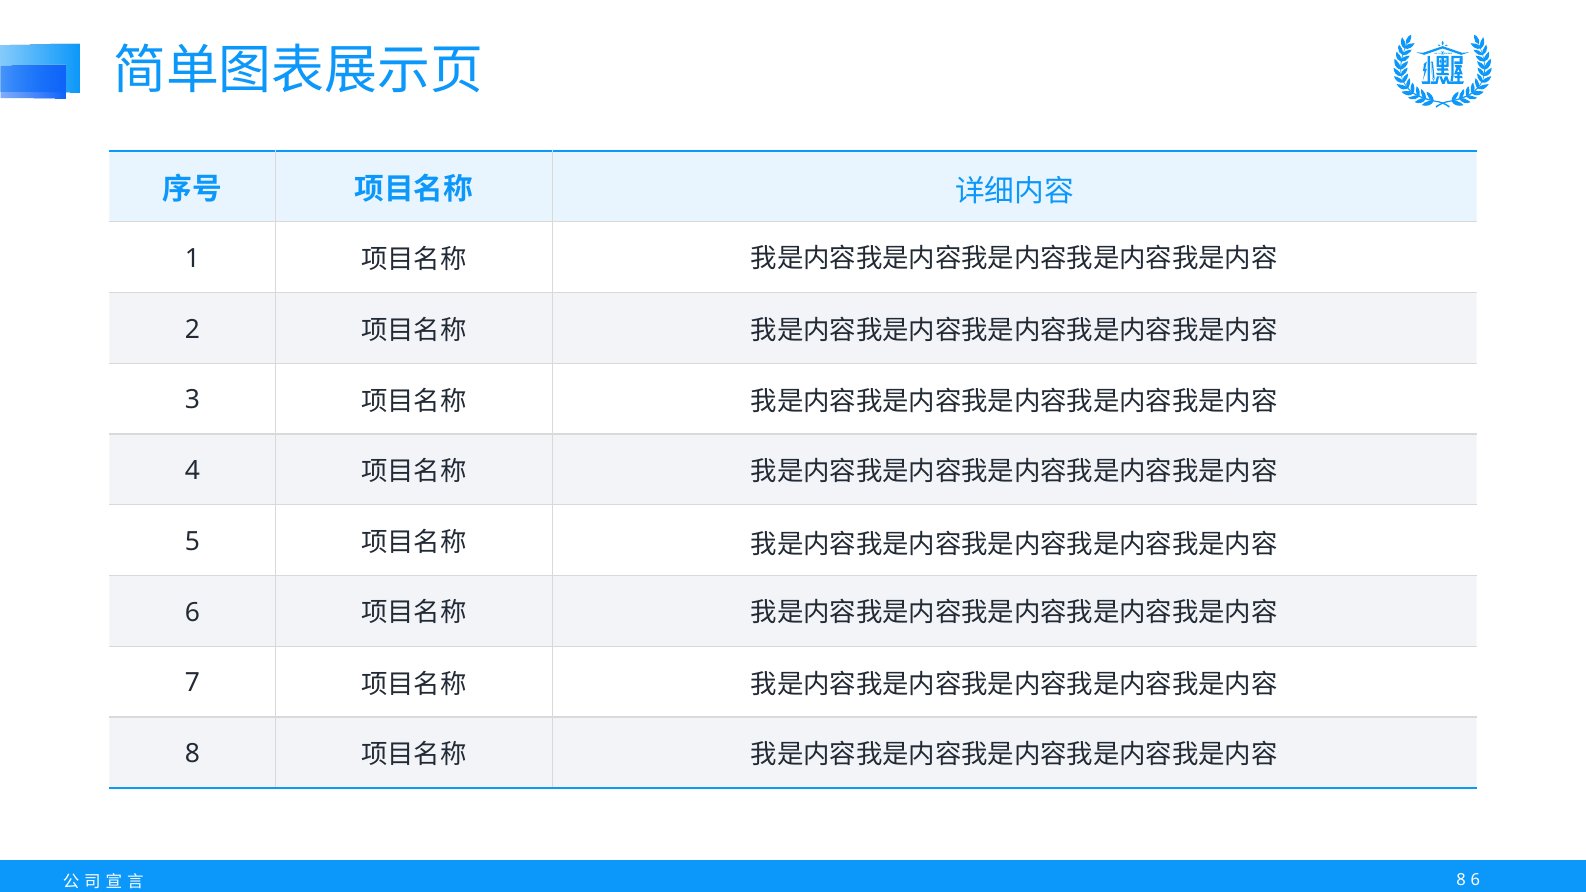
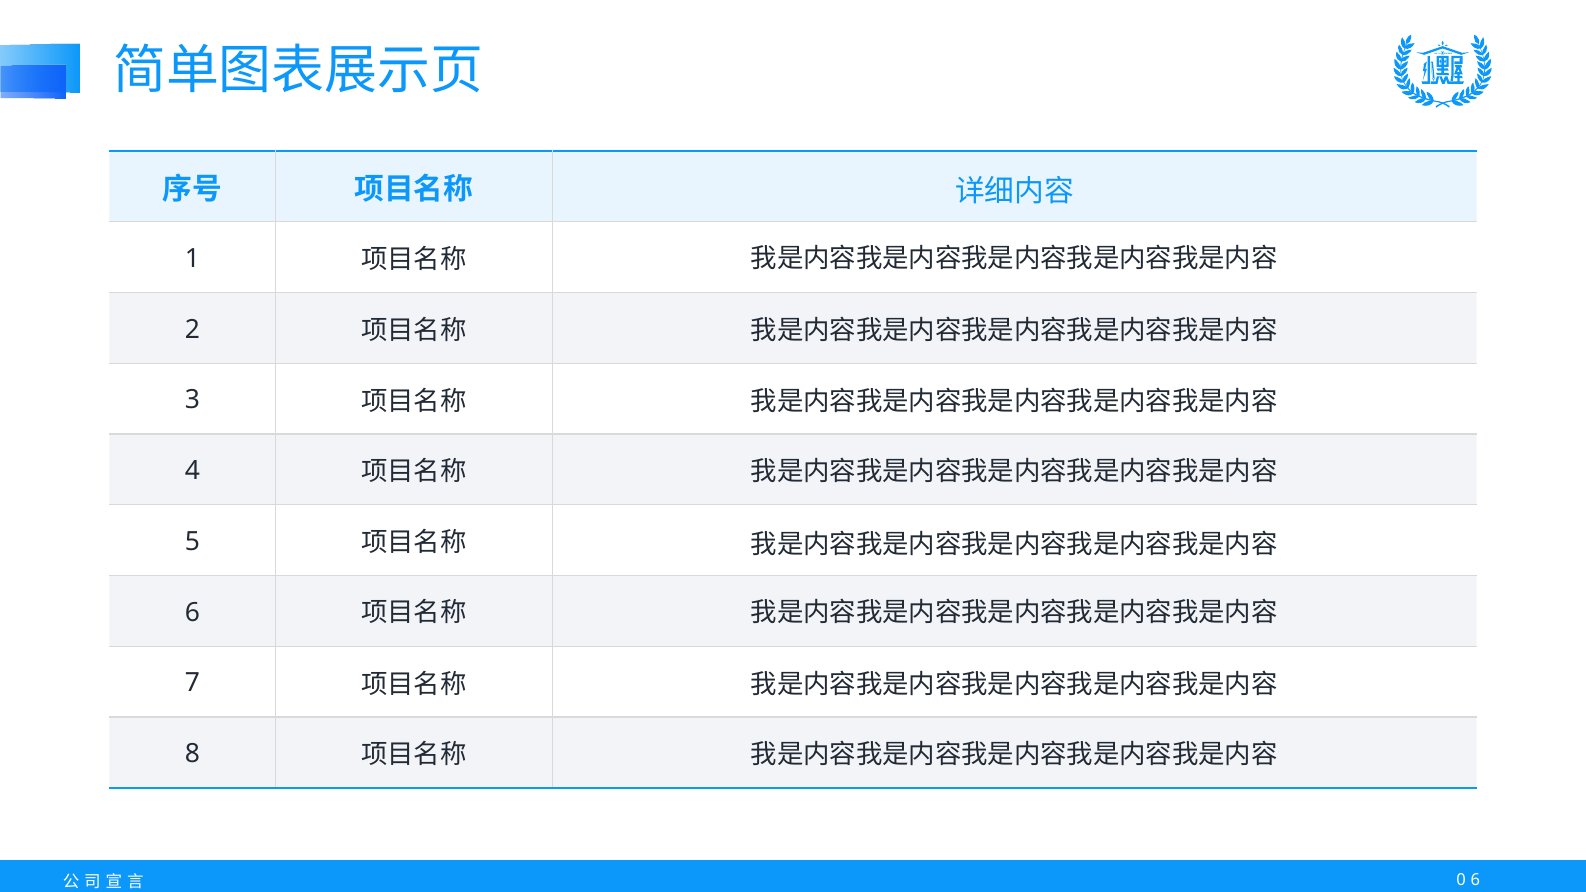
8 at (1461, 880): 8 -> 0
